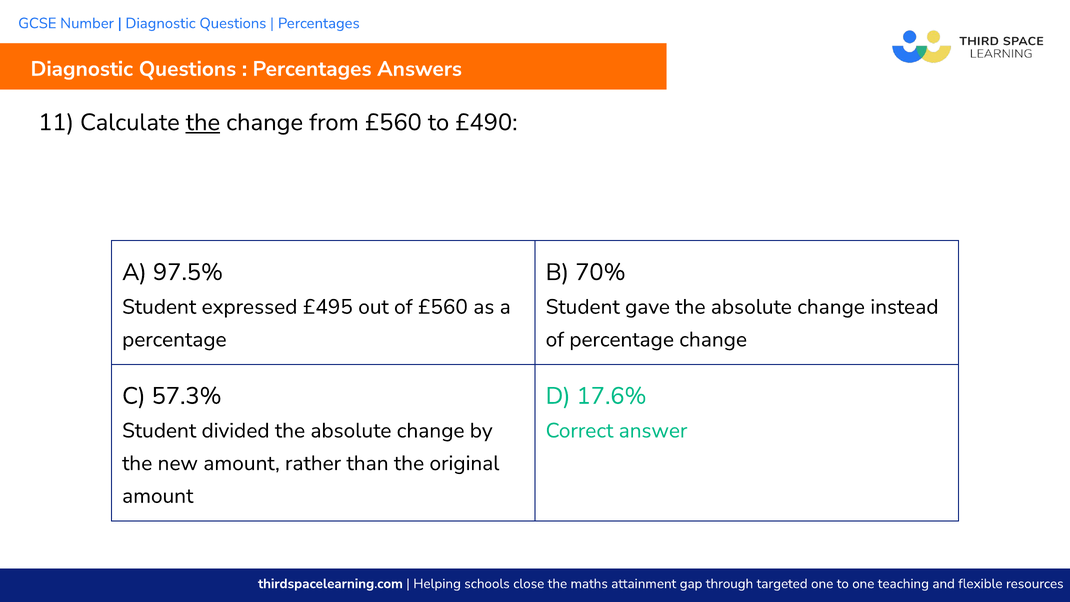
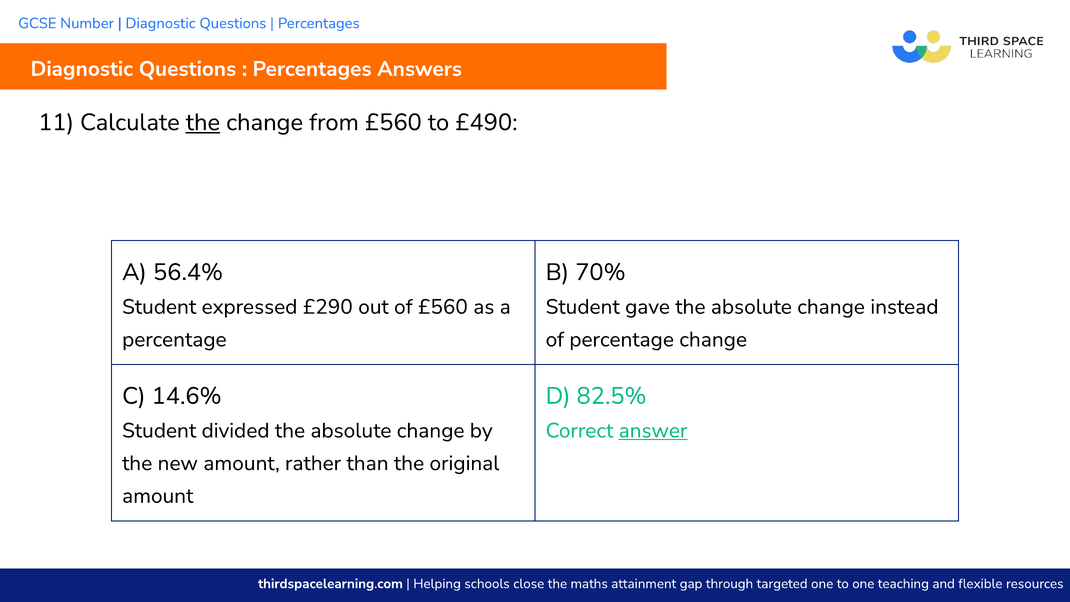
97.5%: 97.5% -> 56.4%
£495: £495 -> £290
57.3%: 57.3% -> 14.6%
17.6%: 17.6% -> 82.5%
answer underline: none -> present
